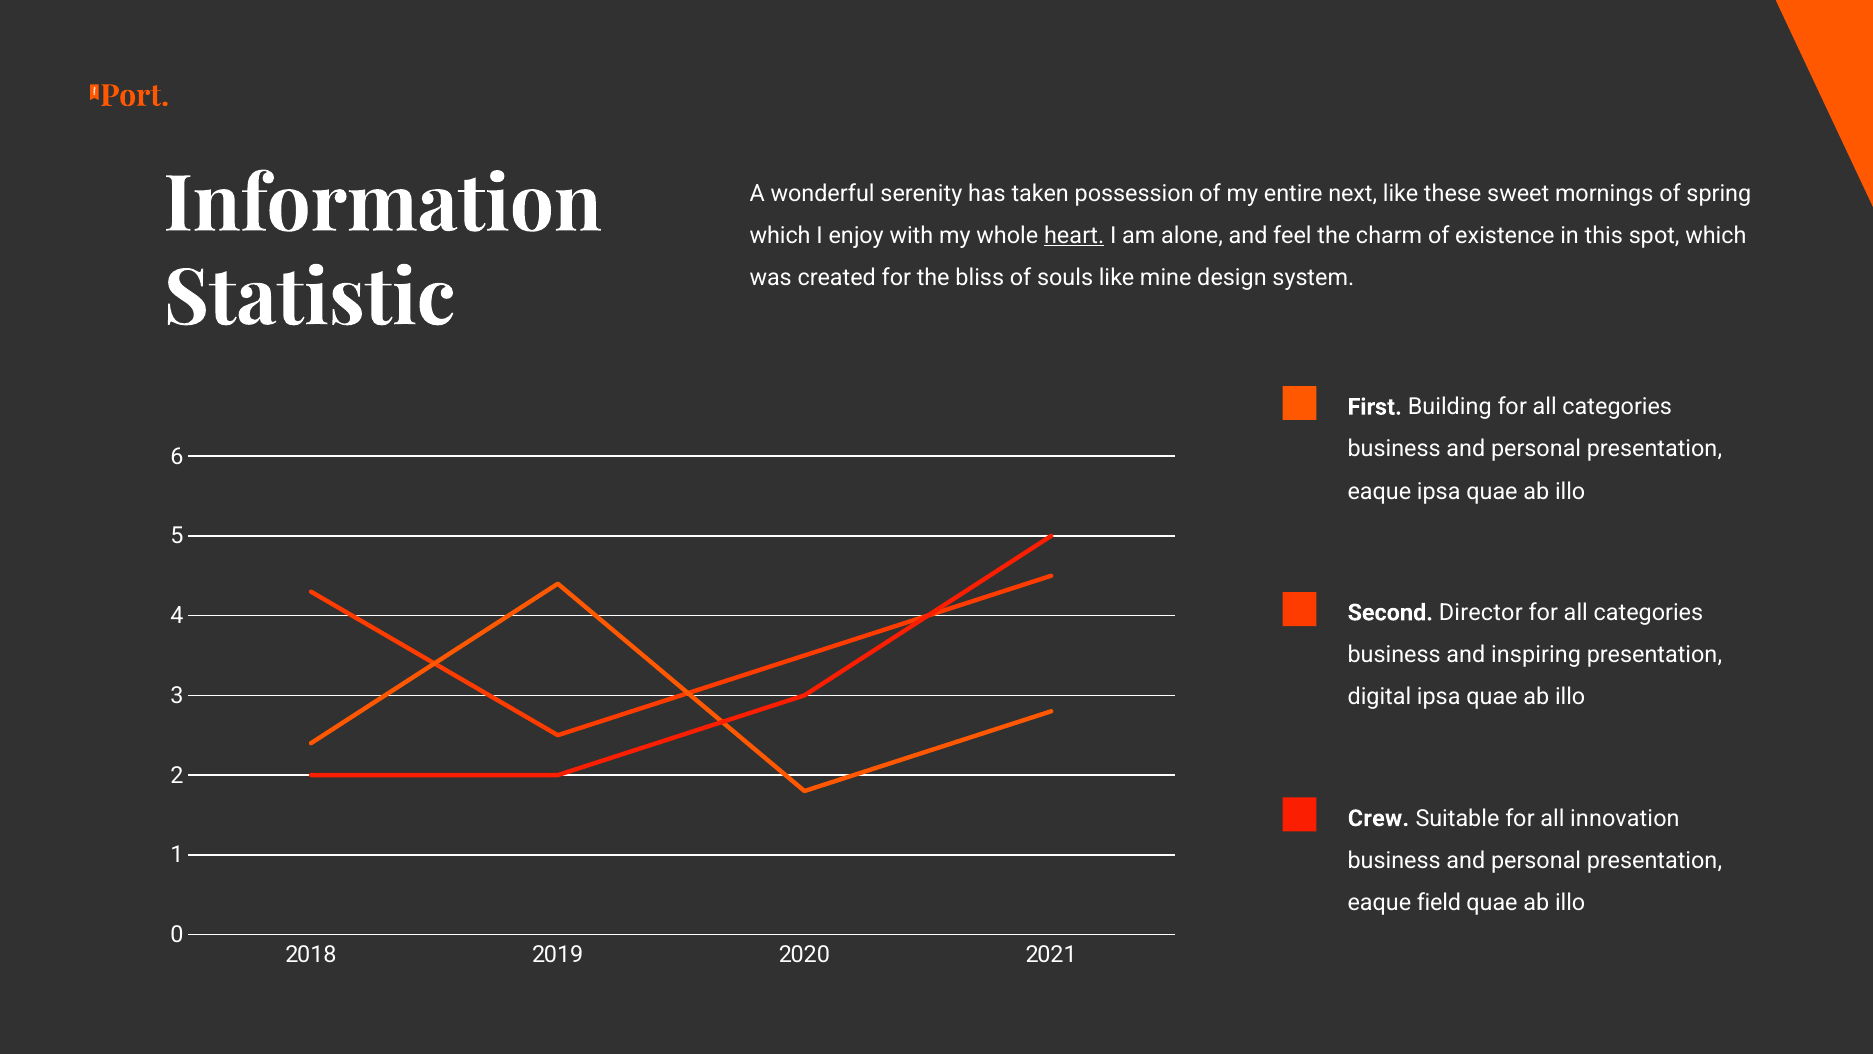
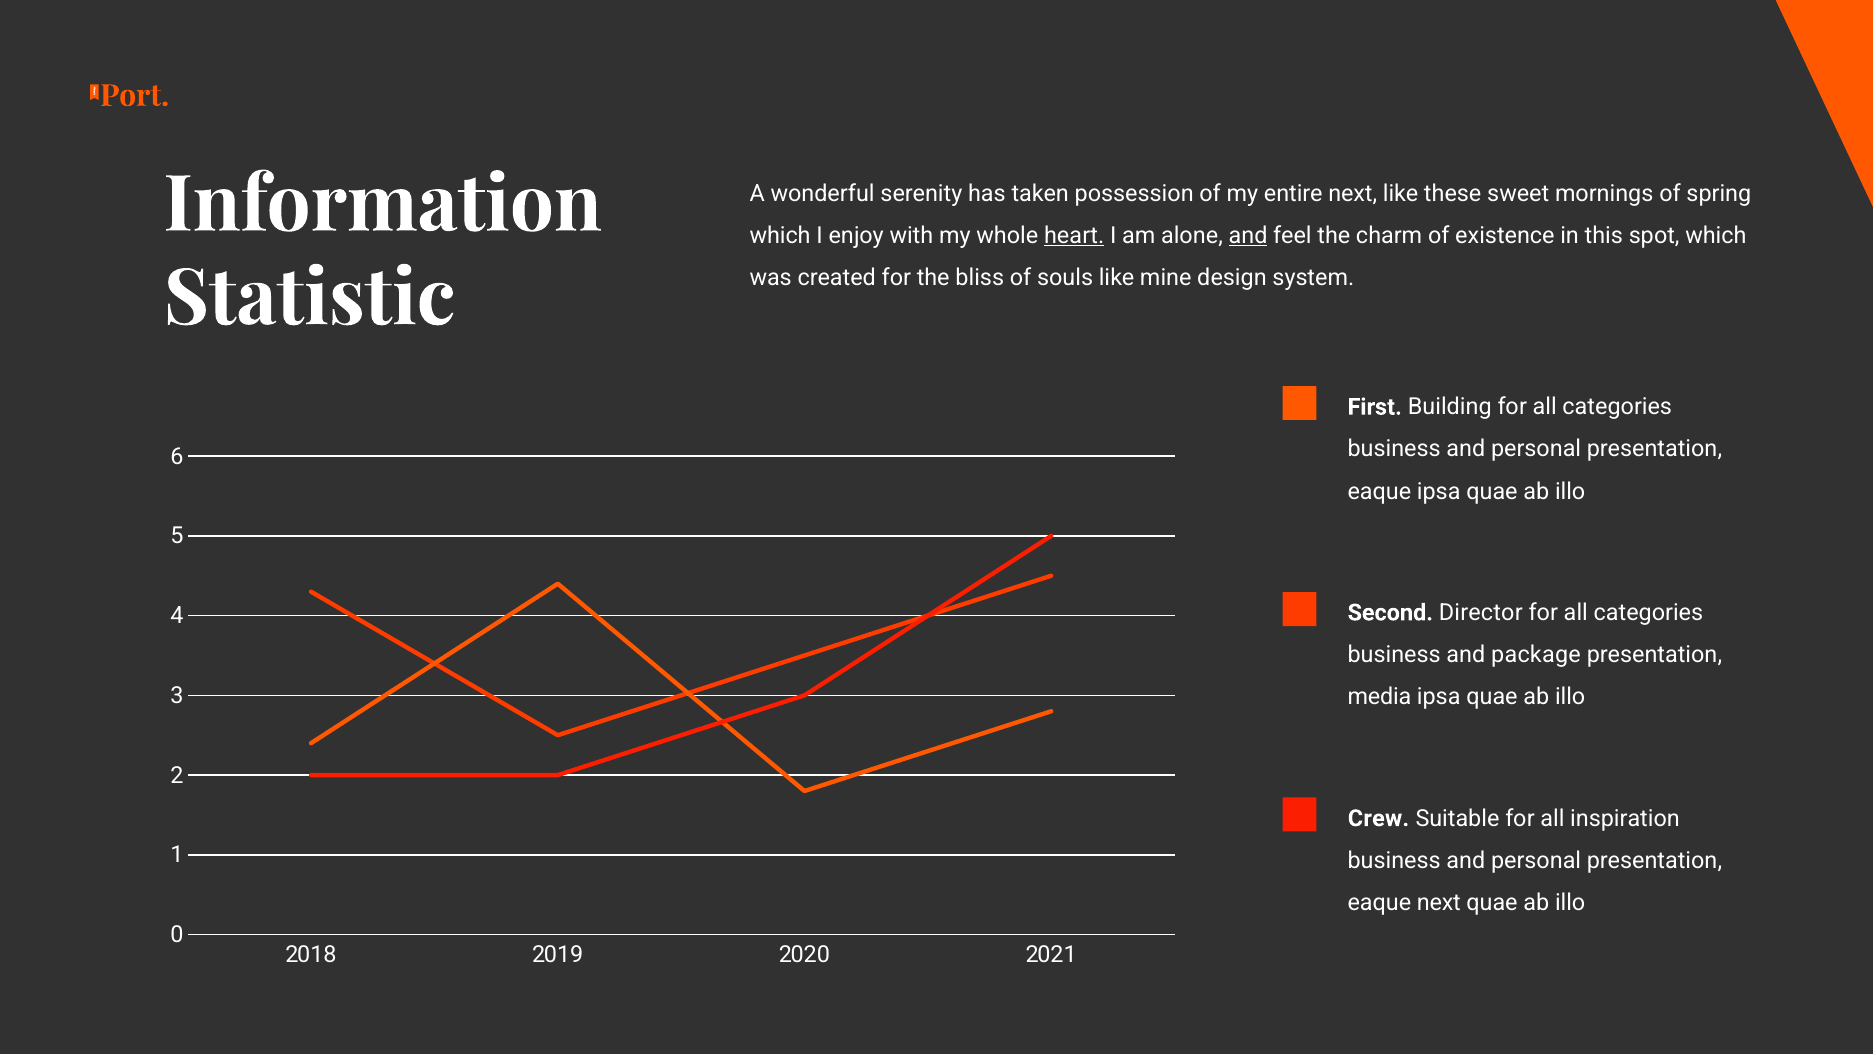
and at (1248, 235) underline: none -> present
inspiring: inspiring -> package
digital: digital -> media
innovation: innovation -> inspiration
eaque field: field -> next
